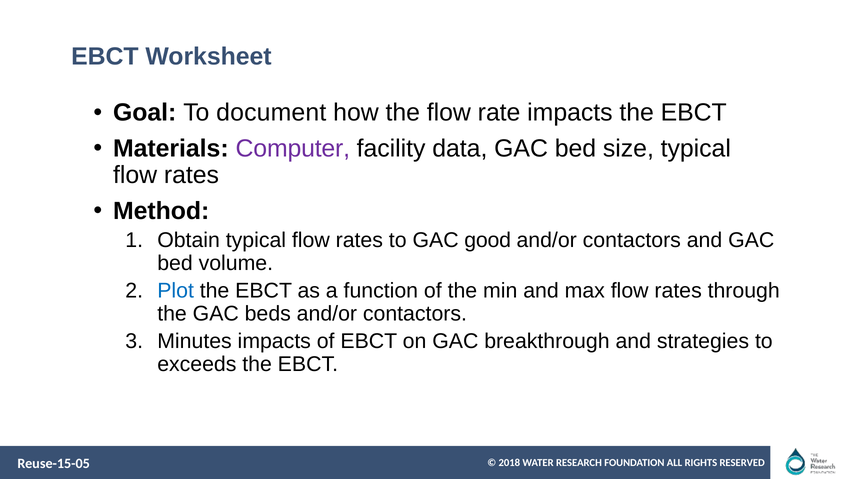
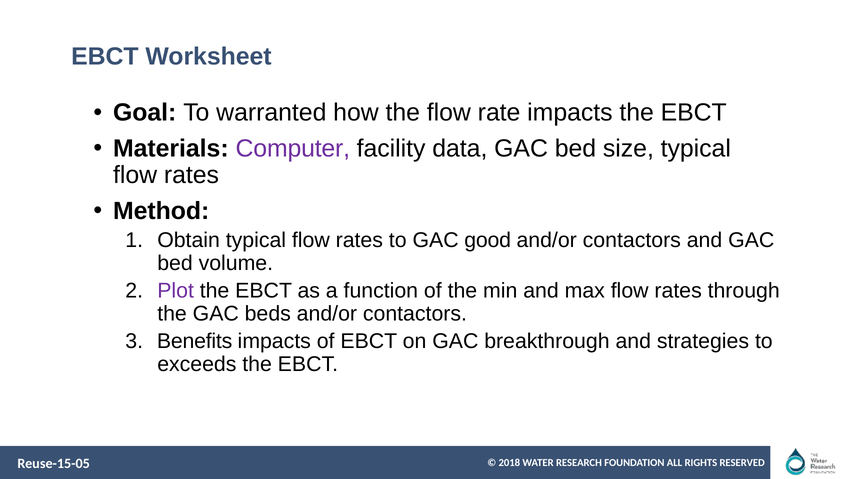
document: document -> warranted
Plot colour: blue -> purple
Minutes: Minutes -> Benefits
